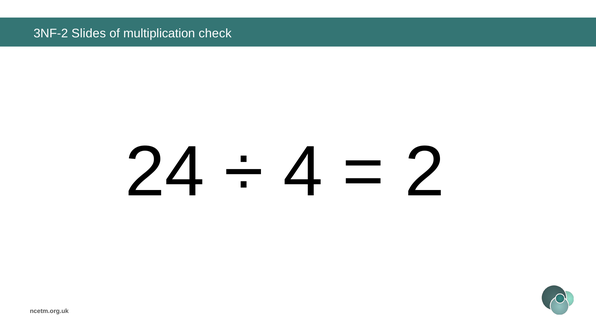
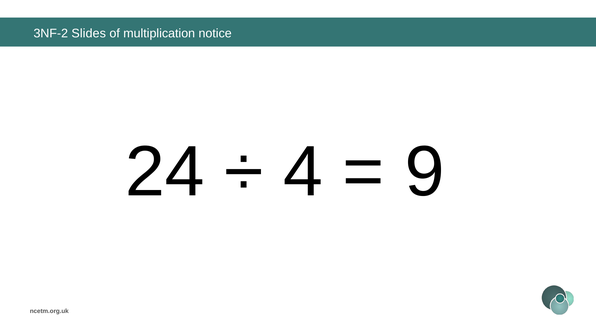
check: check -> notice
2: 2 -> 9
